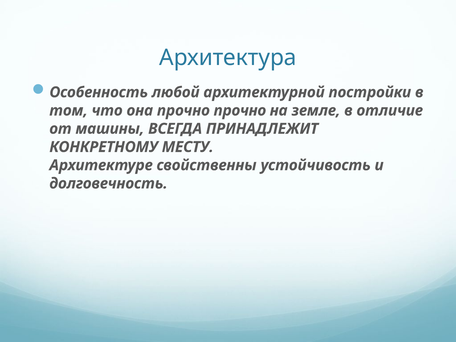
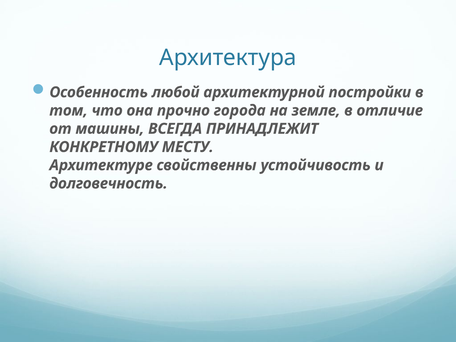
прочно прочно: прочно -> города
